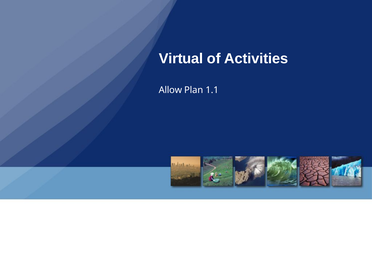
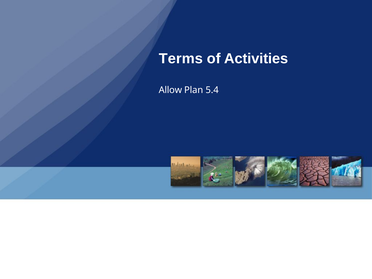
Virtual: Virtual -> Terms
1.1: 1.1 -> 5.4
